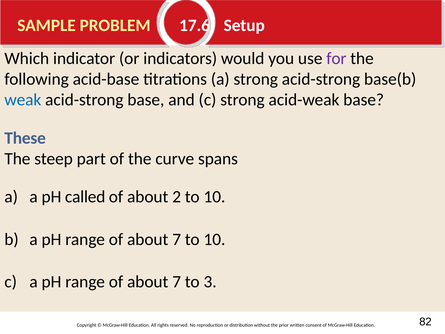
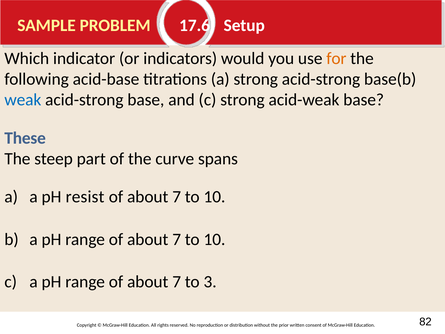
for colour: purple -> orange
called: called -> resist
2 at (177, 197): 2 -> 7
